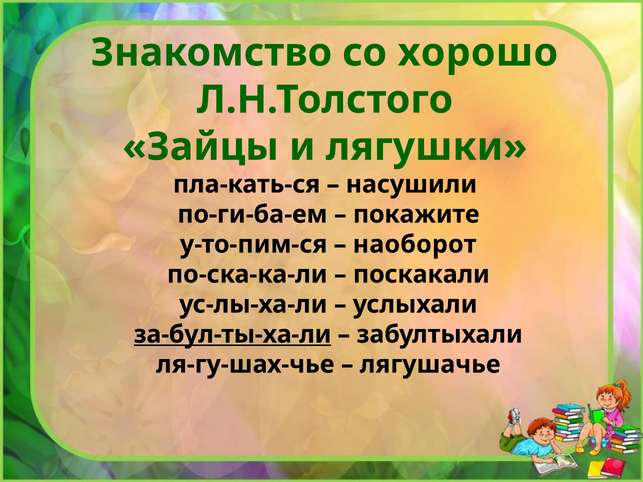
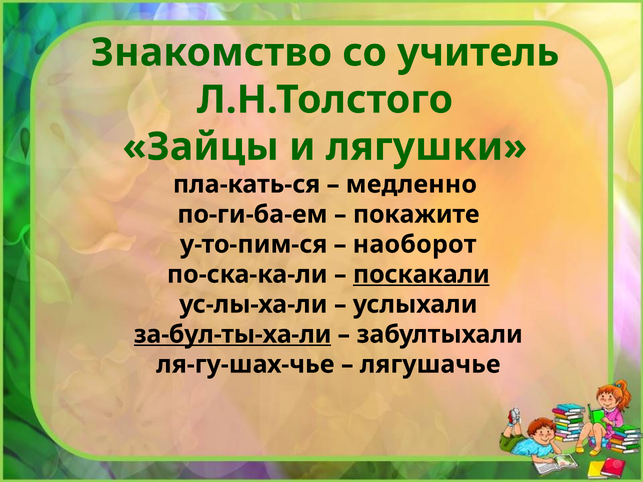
хорошо: хорошо -> учитель
насушили: насушили -> медленно
поскакали underline: none -> present
